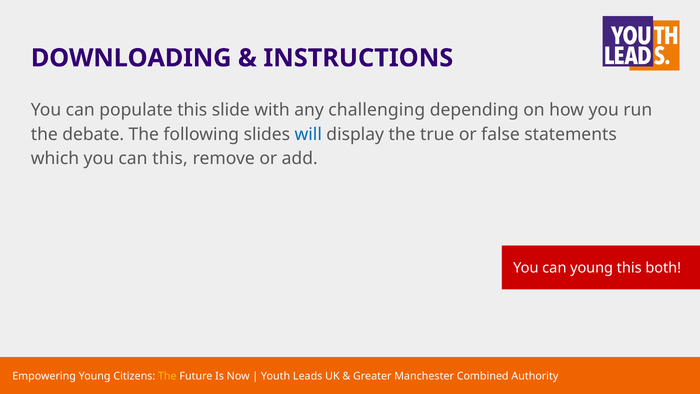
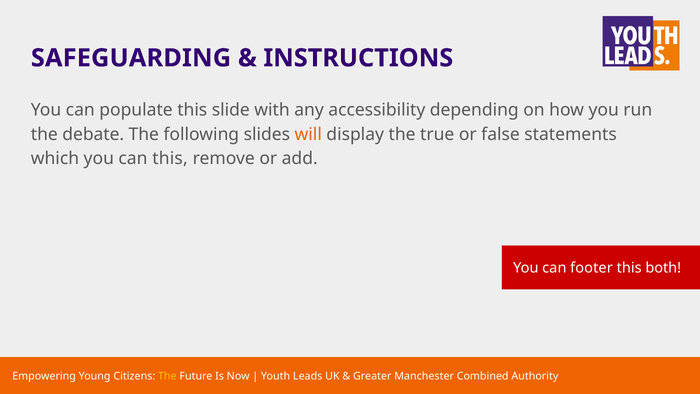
DOWNLOADING: DOWNLOADING -> SAFEGUARDING
challenging: challenging -> accessibility
will colour: blue -> orange
can young: young -> footer
